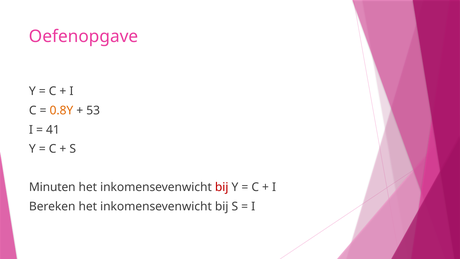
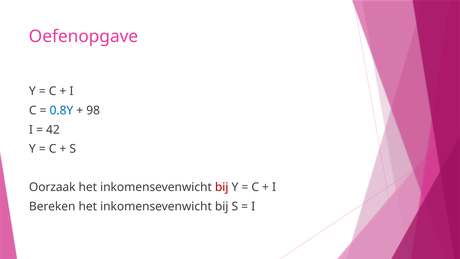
0.8Y colour: orange -> blue
53: 53 -> 98
41: 41 -> 42
Minuten: Minuten -> Oorzaak
